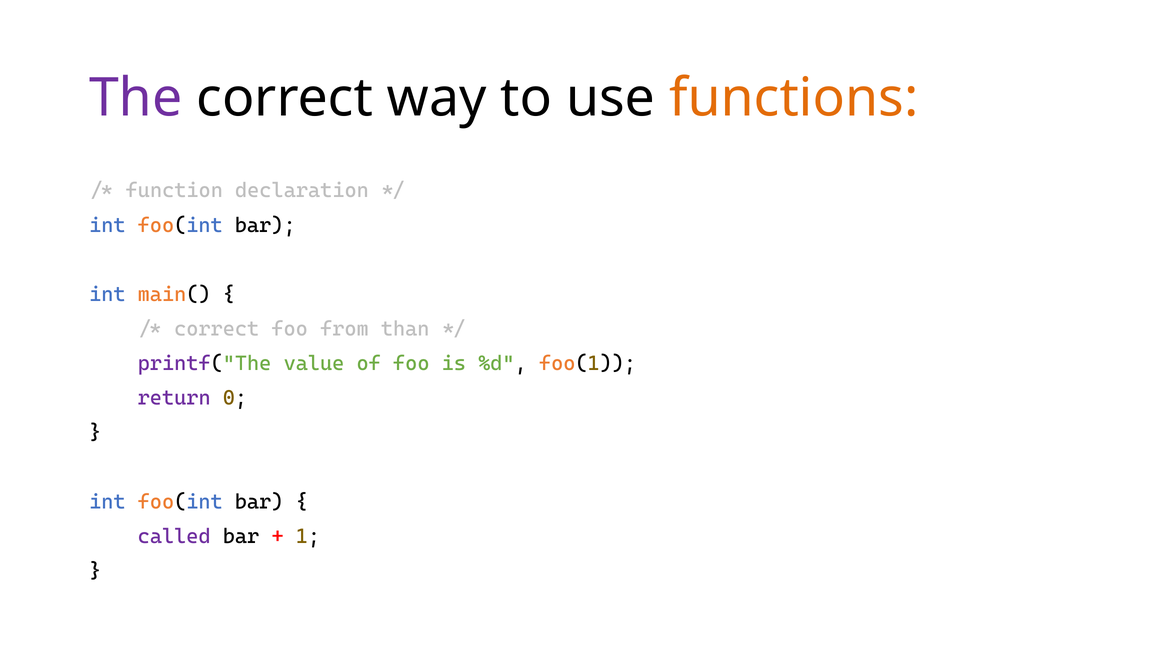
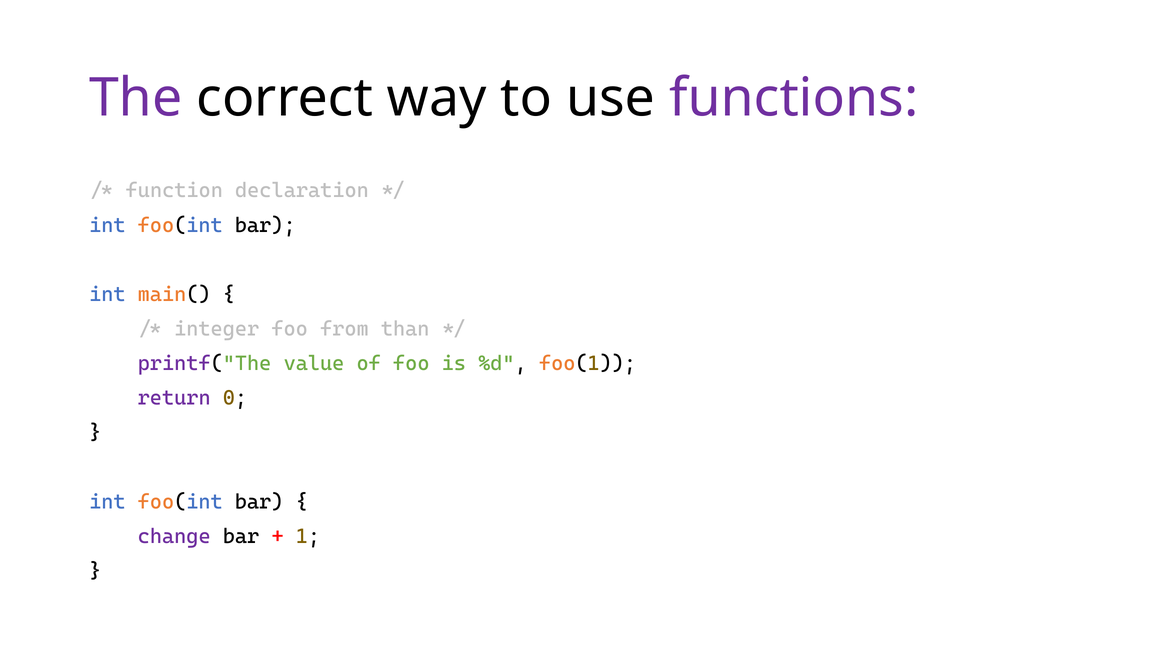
functions colour: orange -> purple
correct at (217, 329): correct -> integer
called: called -> change
